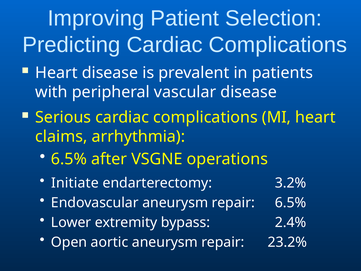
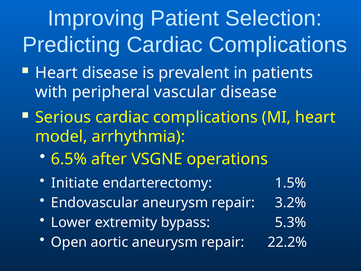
claims: claims -> model
3.2%: 3.2% -> 1.5%
repair 6.5%: 6.5% -> 3.2%
2.4%: 2.4% -> 5.3%
23.2%: 23.2% -> 22.2%
